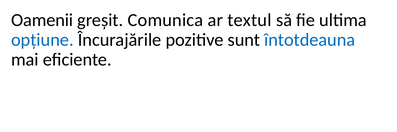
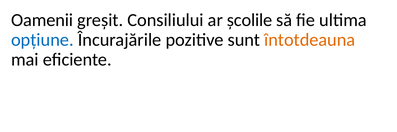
Comunica: Comunica -> Consiliului
textul: textul -> școlile
întotdeauna colour: blue -> orange
